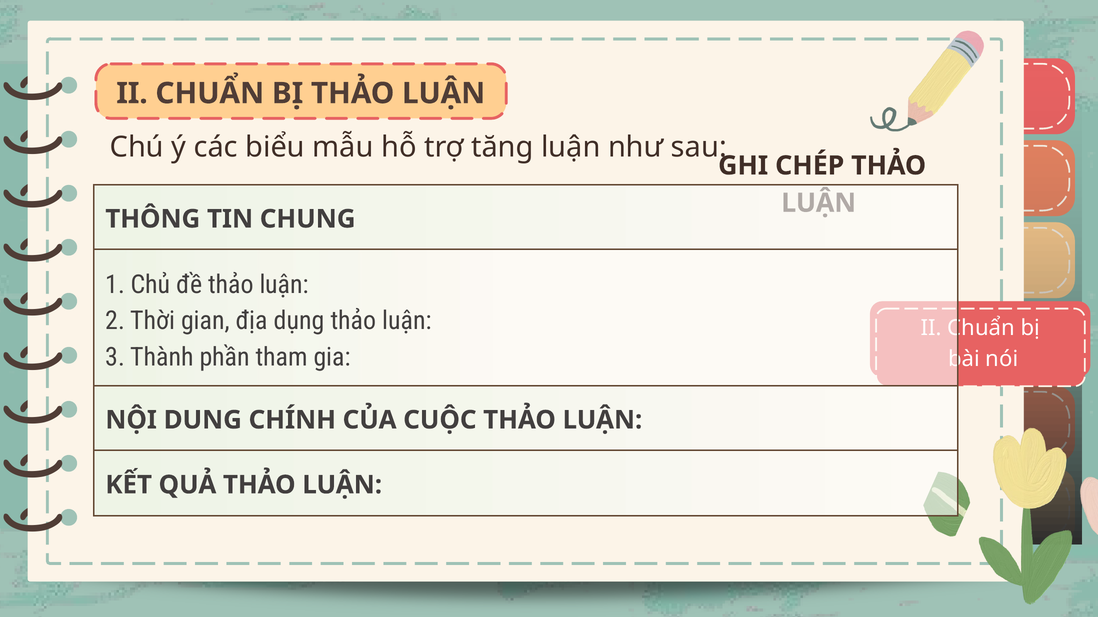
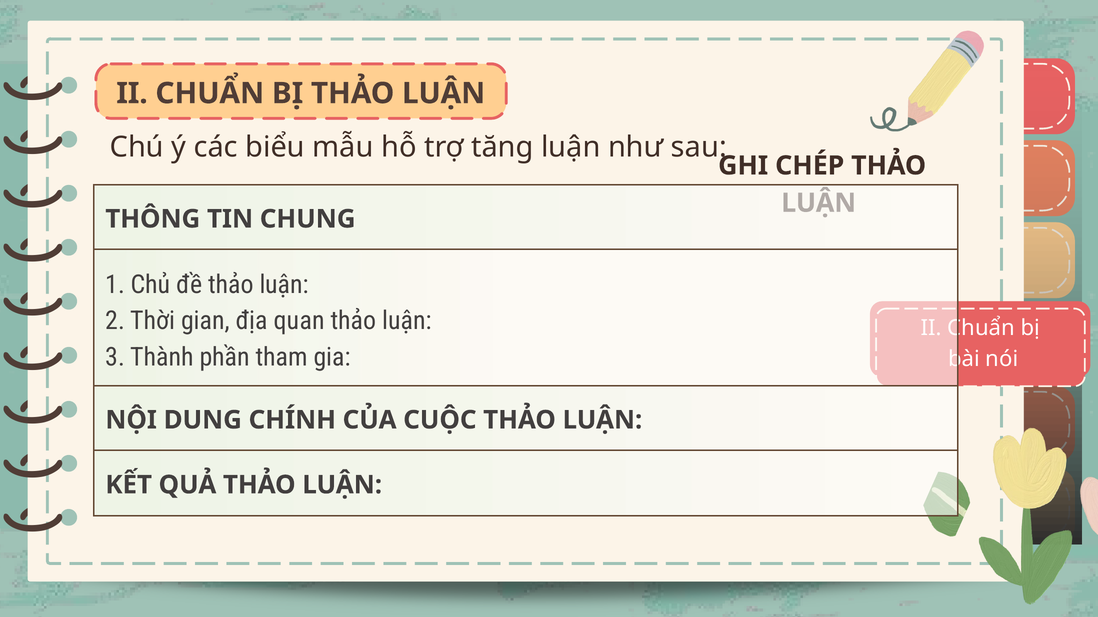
dụng: dụng -> quan
